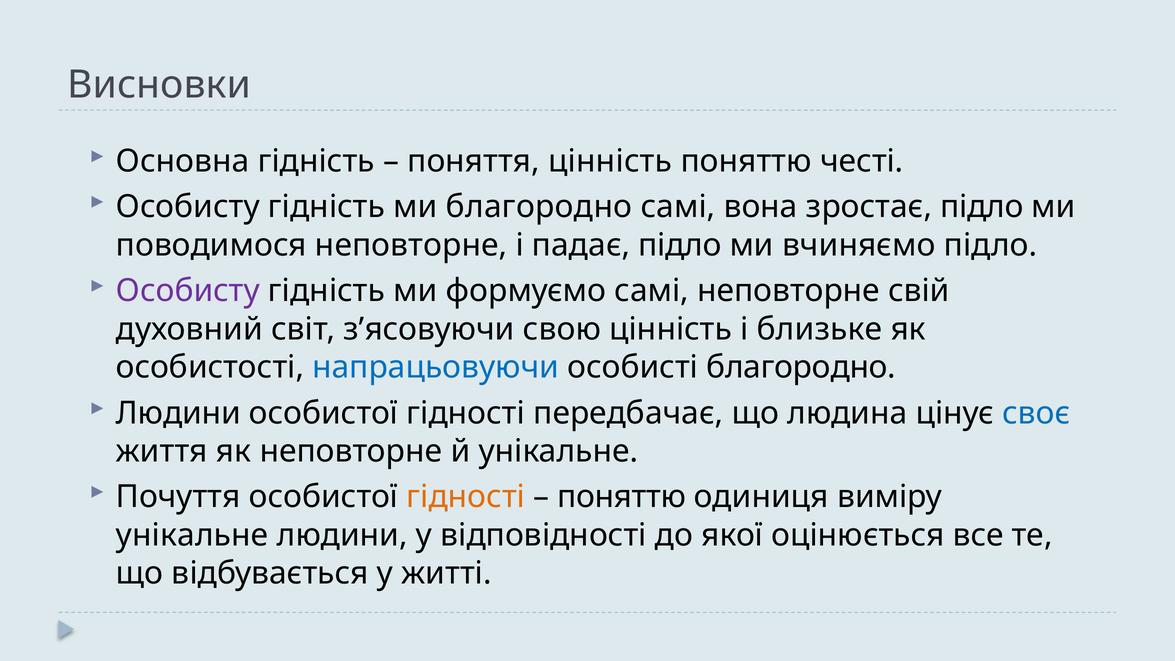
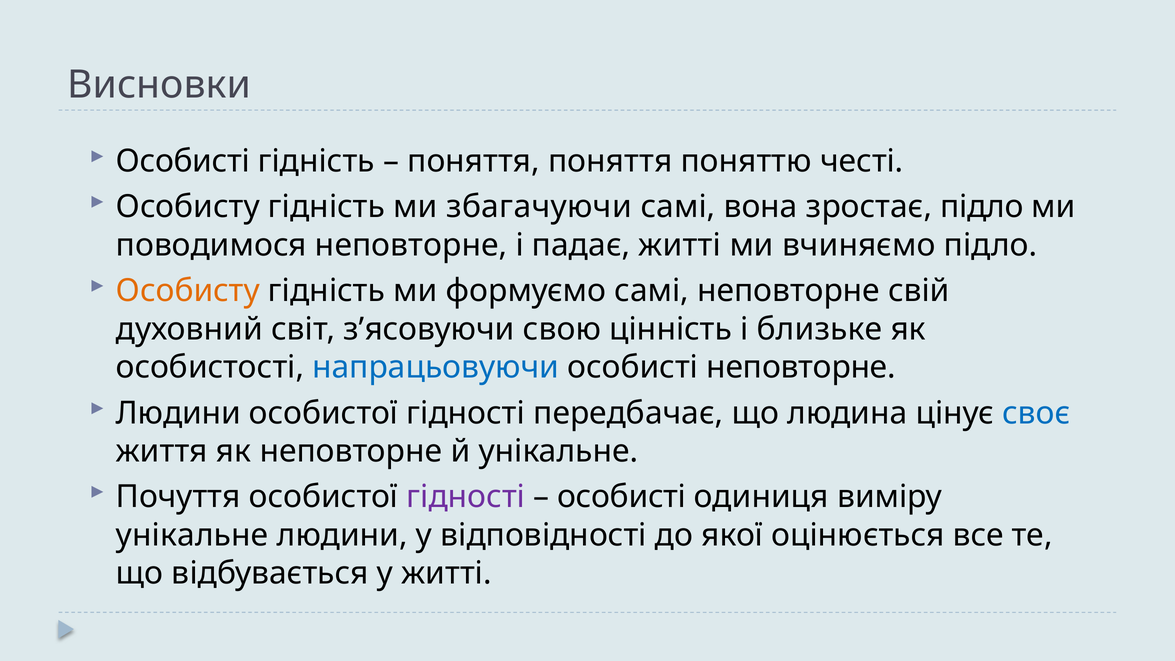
Основна at (183, 161): Основна -> Особисті
поняття цінність: цінність -> поняття
ми благородно: благородно -> збагачуючи
падає підло: підло -> житті
Особисту at (188, 291) colour: purple -> orange
особисті благородно: благородно -> неповторне
гідності at (466, 497) colour: orange -> purple
поняттю at (622, 497): поняттю -> особисті
